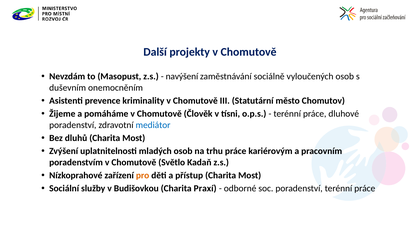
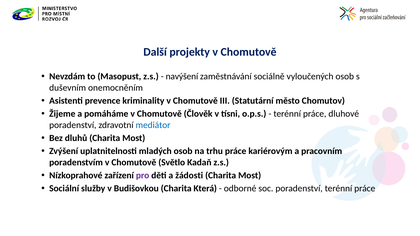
pro colour: orange -> purple
přístup: přístup -> žádosti
Praxí: Praxí -> Která
